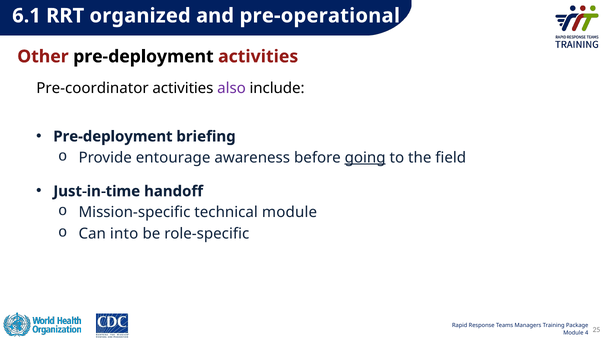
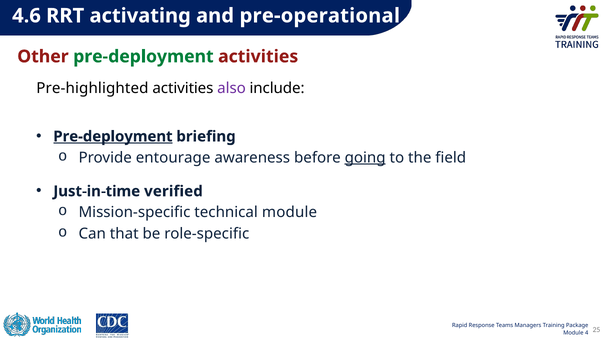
6.1: 6.1 -> 4.6
organized: organized -> activating
pre-deployment at (143, 57) colour: black -> green
Pre-coordinator: Pre-coordinator -> Pre-highlighted
Pre-deployment at (113, 137) underline: none -> present
handoff: handoff -> verified
into: into -> that
